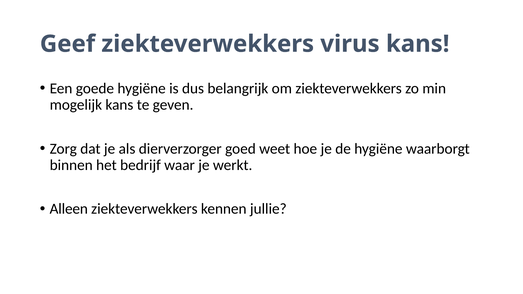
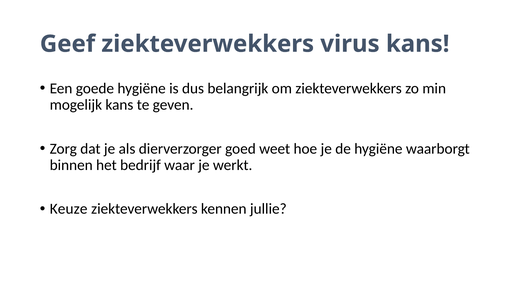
Alleen: Alleen -> Keuze
